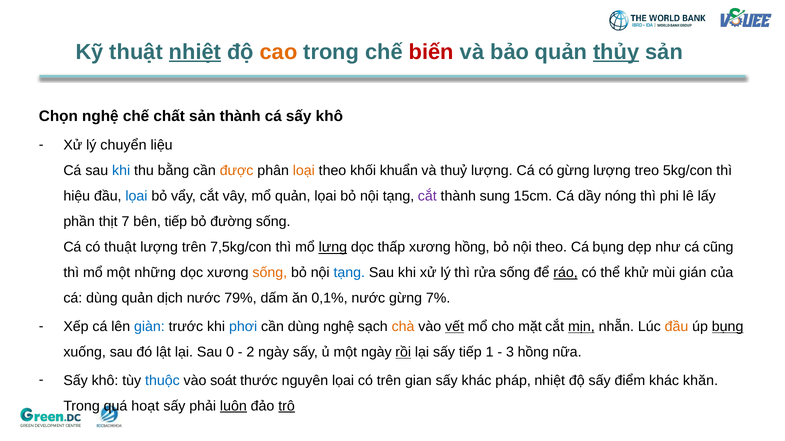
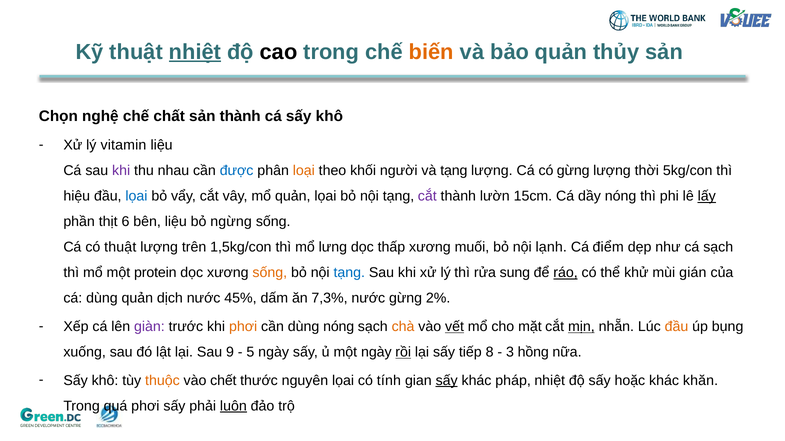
cao colour: orange -> black
biến colour: red -> orange
thủy underline: present -> none
chuyển: chuyển -> vitamin
khi at (121, 171) colour: blue -> purple
bằng: bằng -> nhau
được colour: orange -> blue
khuẩn: khuẩn -> người
và thuỷ: thuỷ -> tạng
treo: treo -> thời
sung: sung -> lườn
lấy underline: none -> present
7: 7 -> 6
bên tiếp: tiếp -> liệu
đường: đường -> ngừng
7,5kg/con: 7,5kg/con -> 1,5kg/con
lưng underline: present -> none
xương hồng: hồng -> muối
nội theo: theo -> lạnh
Cá bụng: bụng -> điểm
cá cũng: cũng -> sạch
những: những -> protein
rửa sống: sống -> sung
79%: 79% -> 45%
0,1%: 0,1% -> 7,3%
7%: 7% -> 2%
giàn colour: blue -> purple
phơi at (243, 327) colour: blue -> orange
dùng nghệ: nghệ -> nóng
bụng at (728, 327) underline: present -> none
0: 0 -> 9
2: 2 -> 5
1: 1 -> 8
thuộc colour: blue -> orange
soát: soát -> chết
có trên: trên -> tính
sấy at (447, 381) underline: none -> present
điểm: điểm -> hoặc
quá hoạt: hoạt -> phơi
trộ underline: present -> none
